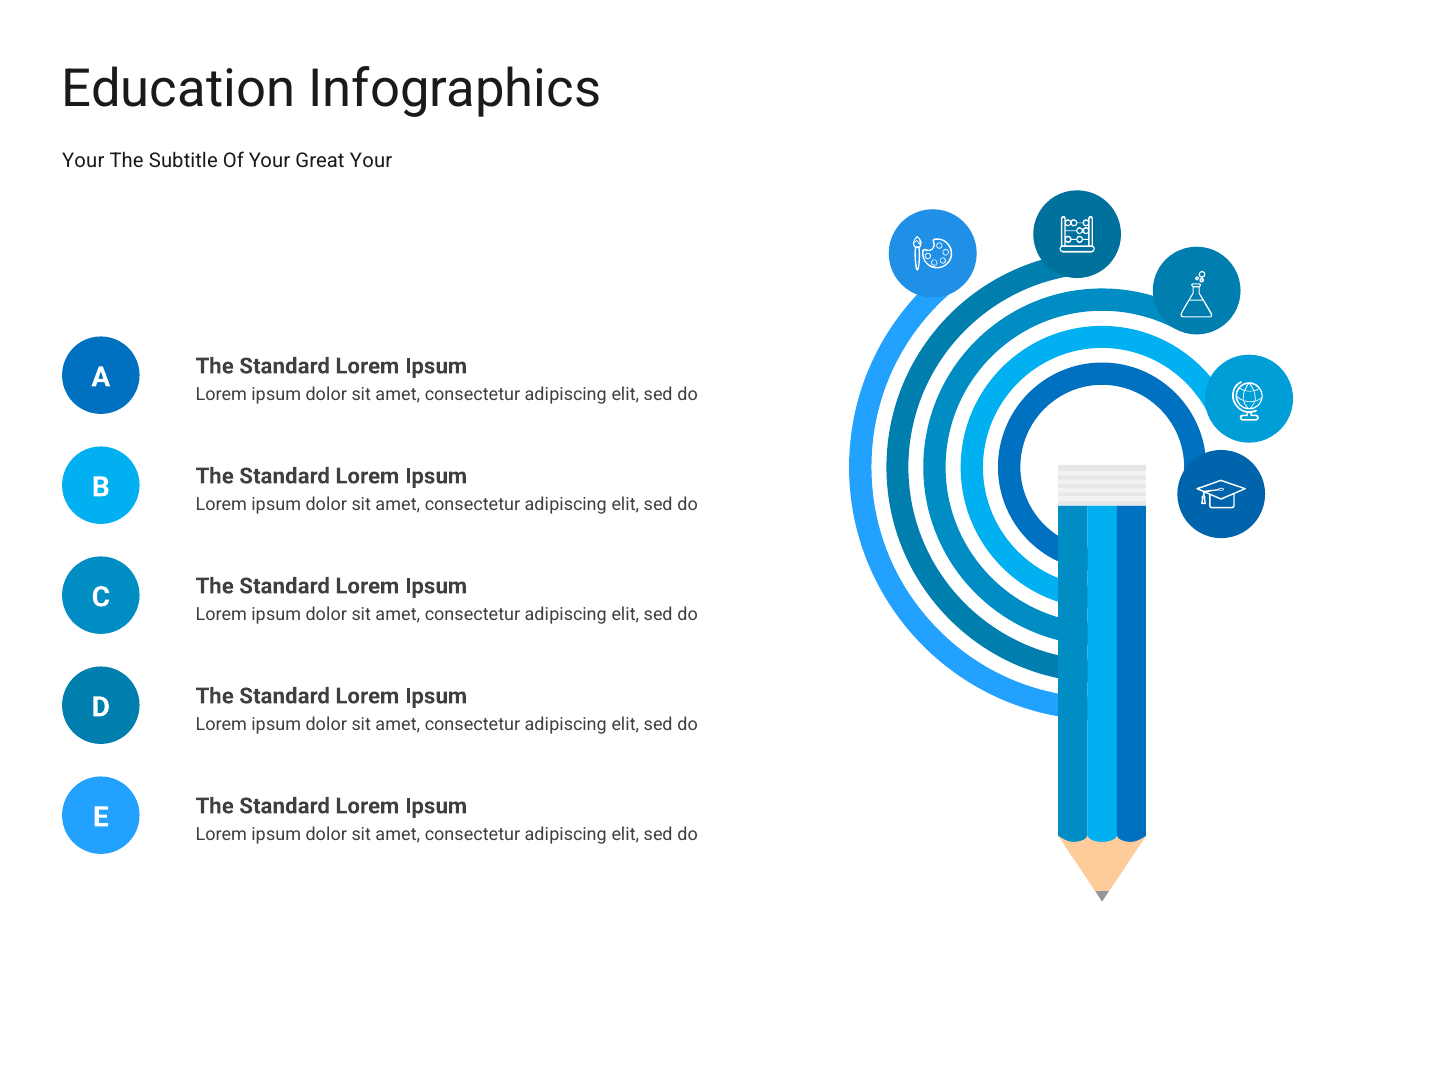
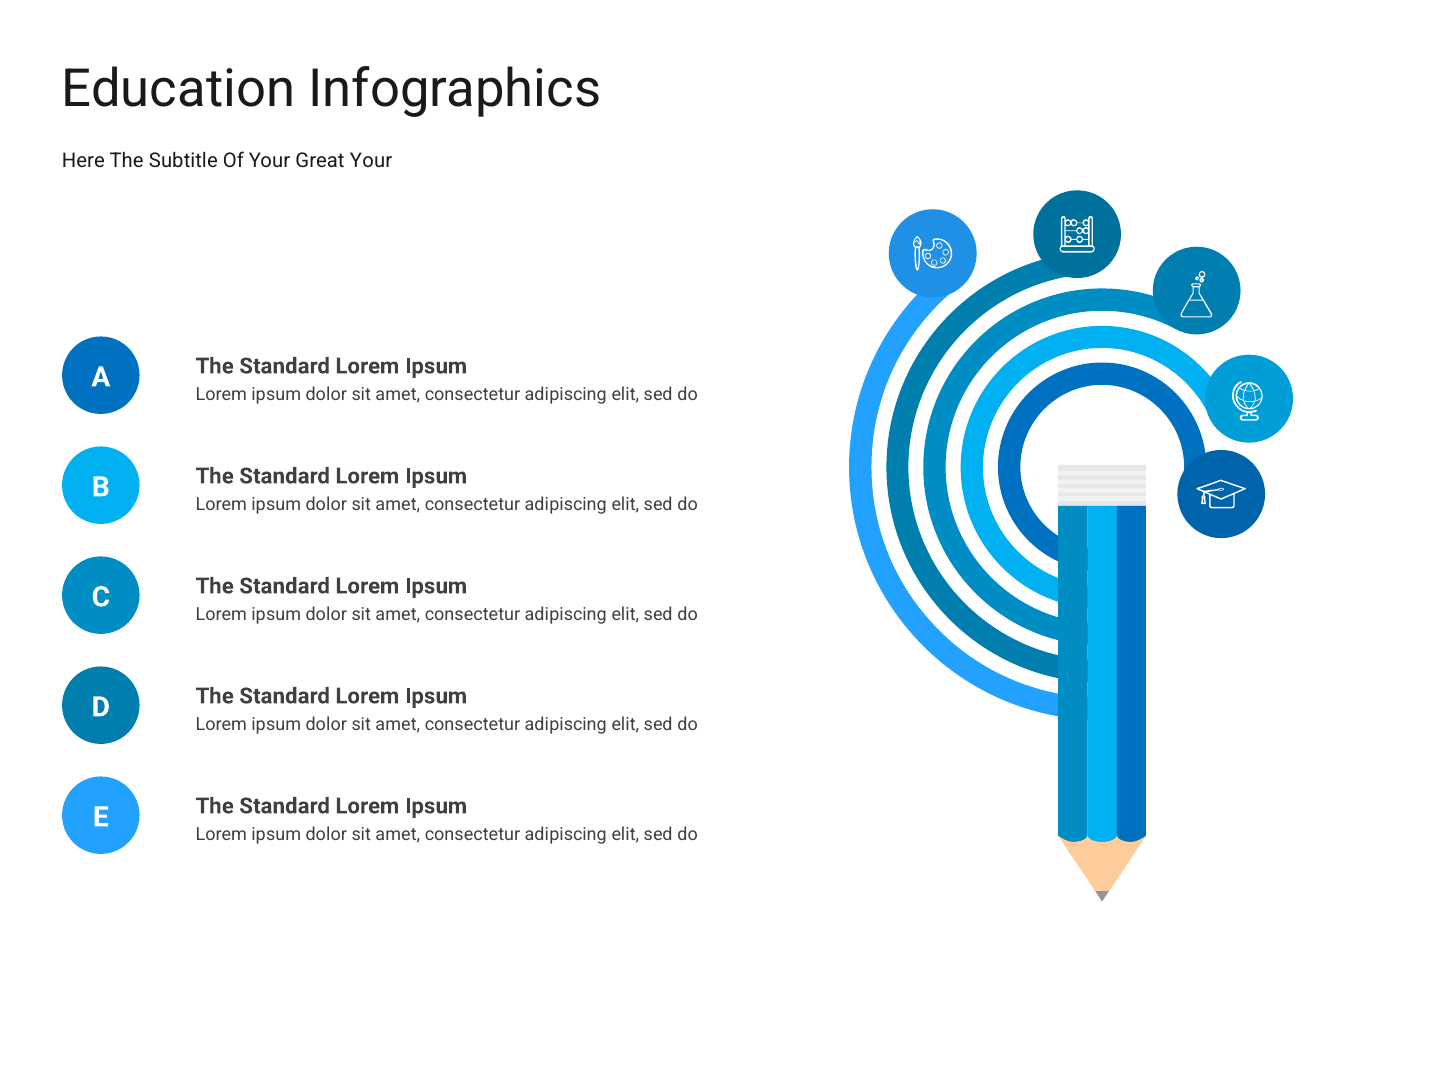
Your at (83, 161): Your -> Here
